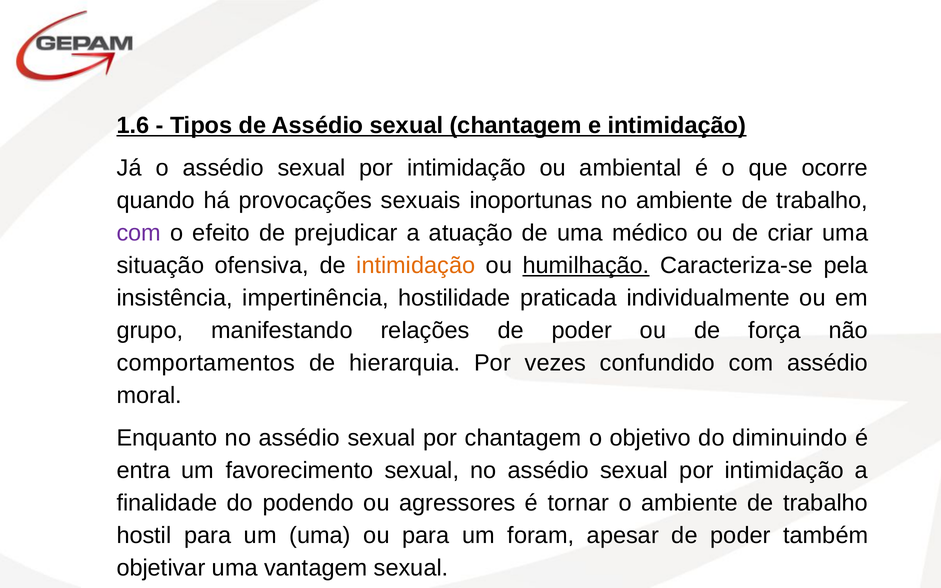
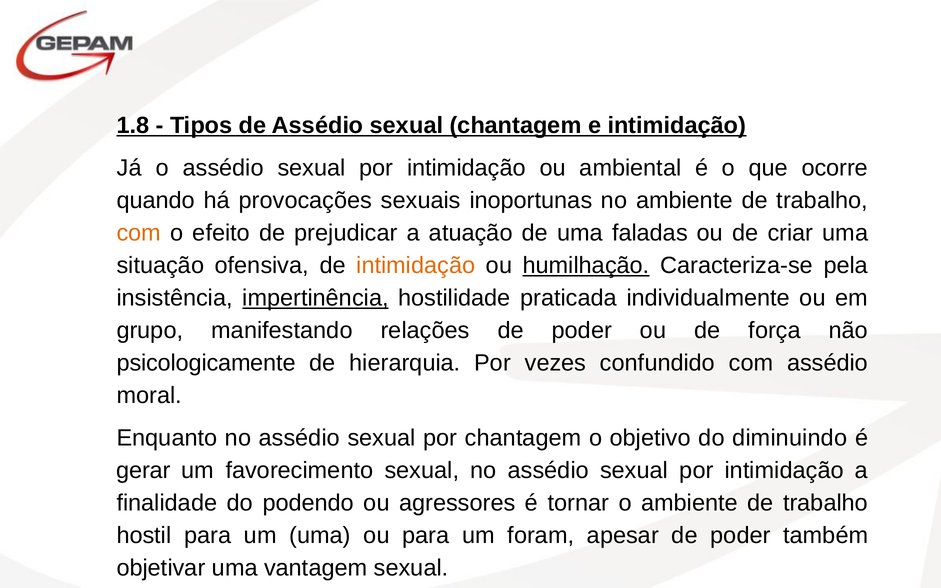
1.6: 1.6 -> 1.8
com at (139, 233) colour: purple -> orange
médico: médico -> faladas
impertinência underline: none -> present
comportamentos: comportamentos -> psicologicamente
entra: entra -> gerar
